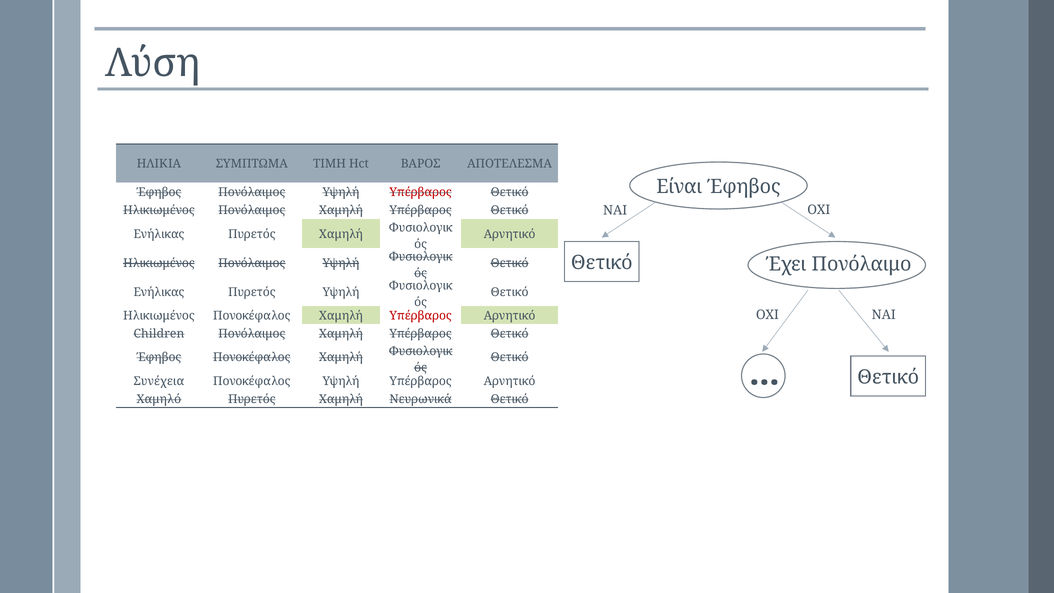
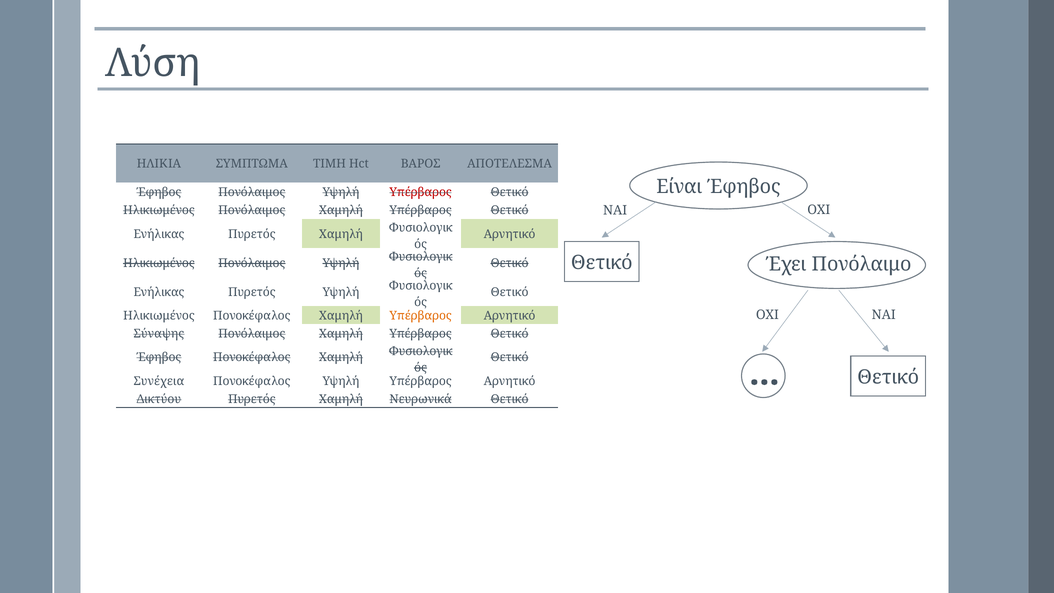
Υπέρβαρος at (421, 316) colour: red -> orange
Children: Children -> Σύναψης
Χαμηλό: Χαμηλό -> Δικτύου
